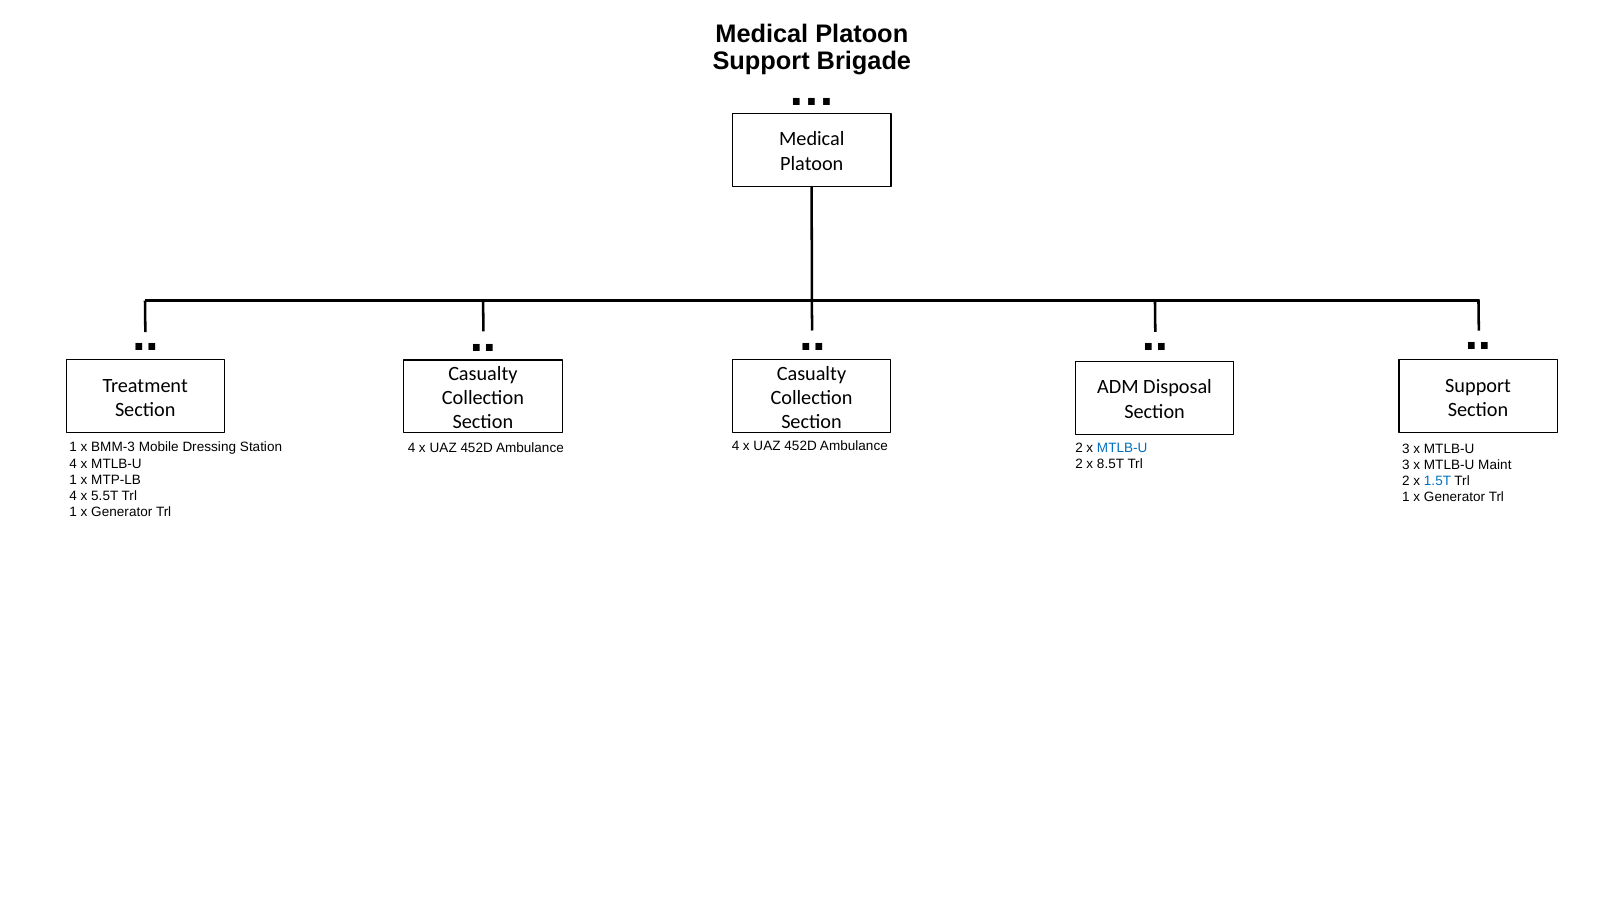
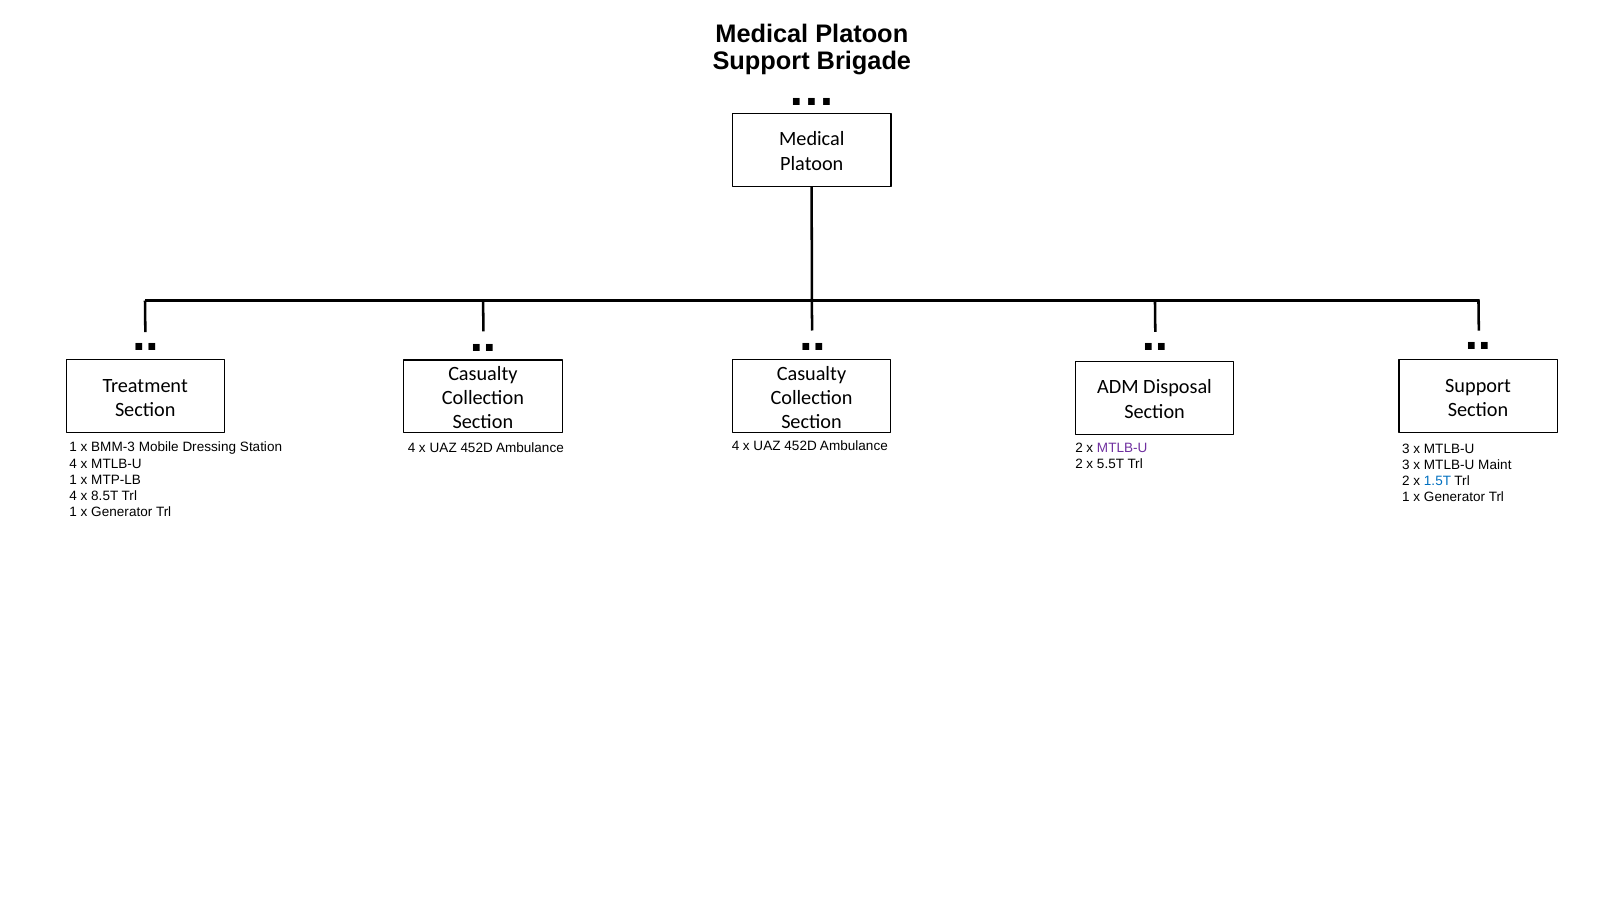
MTLB-U at (1122, 448) colour: blue -> purple
8.5T: 8.5T -> 5.5T
5.5T: 5.5T -> 8.5T
